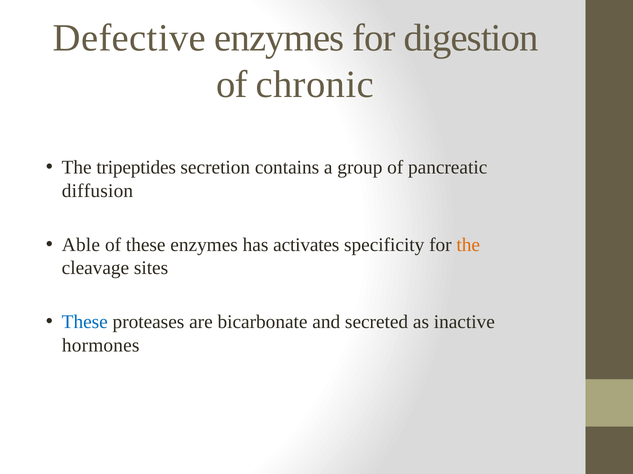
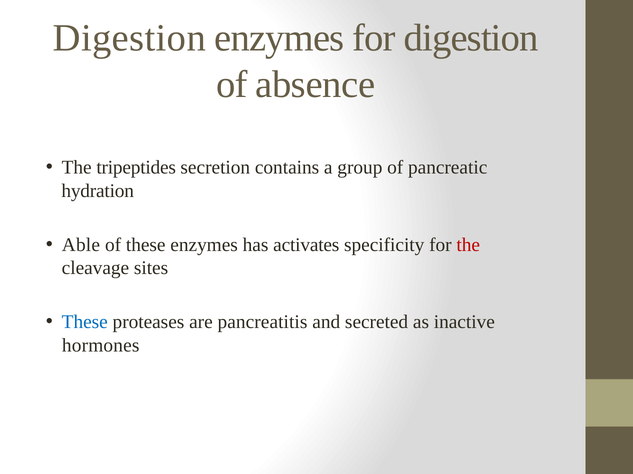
Defective at (129, 38): Defective -> Digestion
chronic: chronic -> absence
diffusion: diffusion -> hydration
the at (468, 245) colour: orange -> red
bicarbonate: bicarbonate -> pancreatitis
